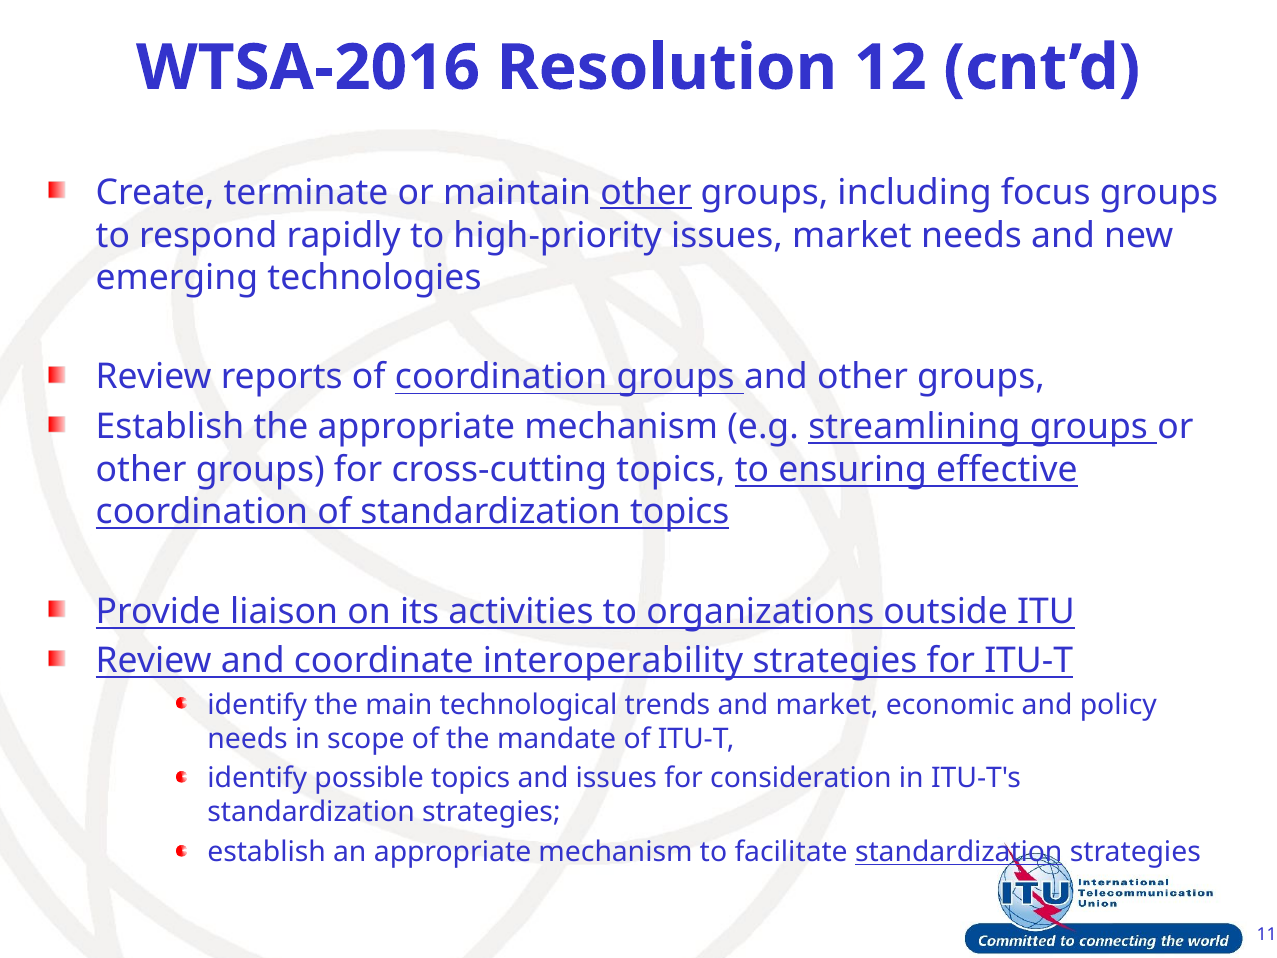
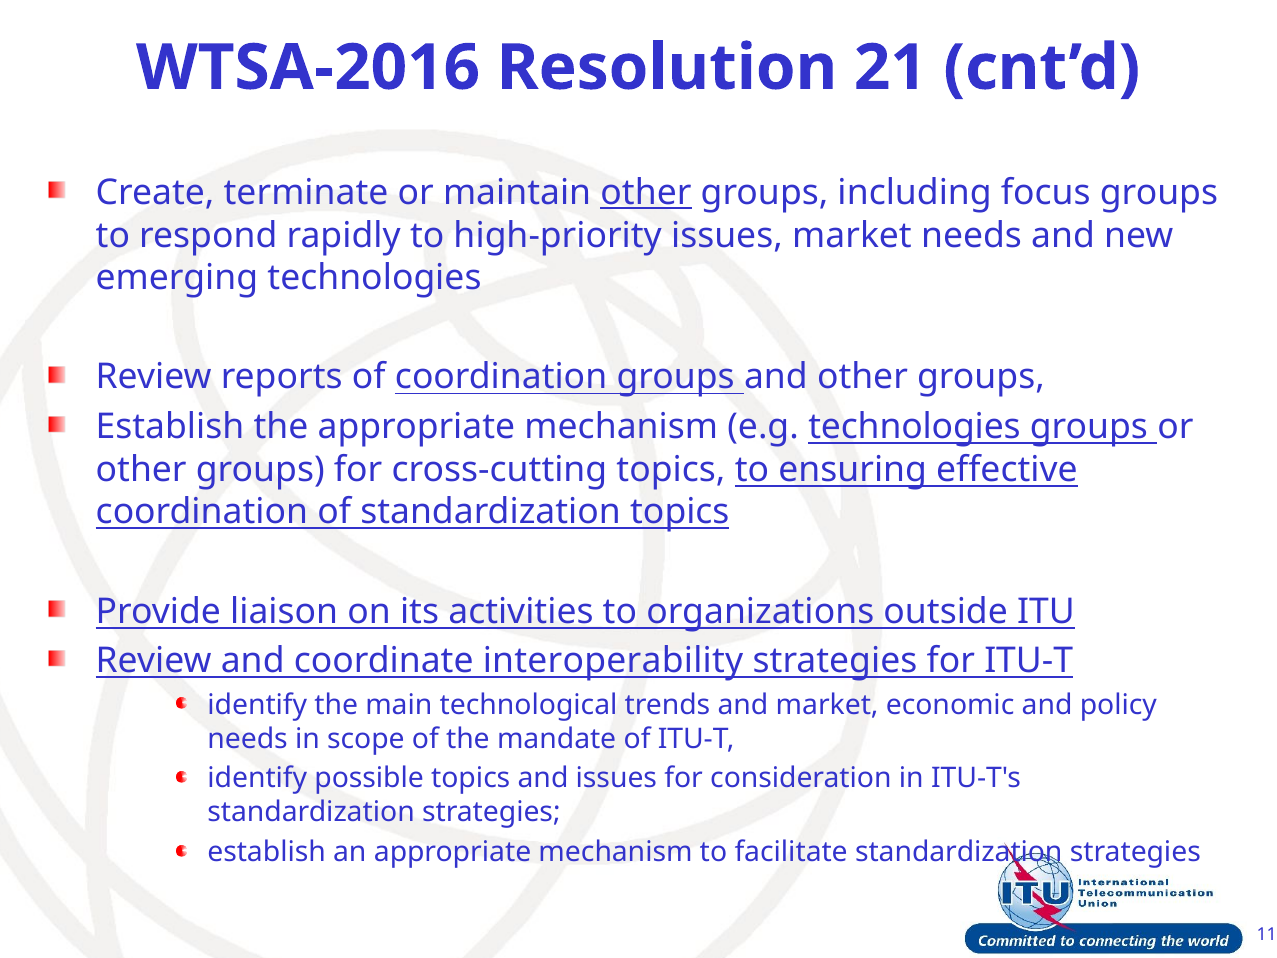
12: 12 -> 21
e.g streamlining: streamlining -> technologies
standardization at (959, 852) underline: present -> none
